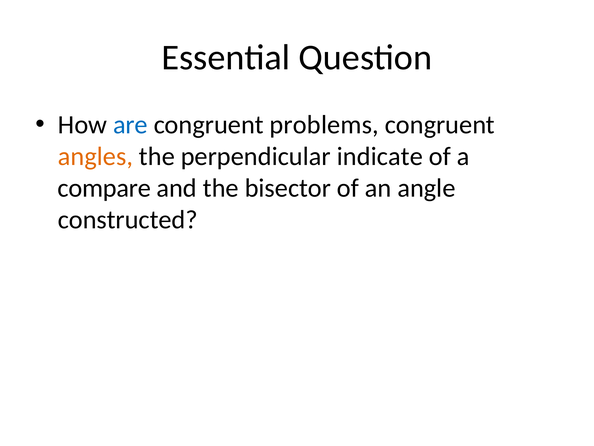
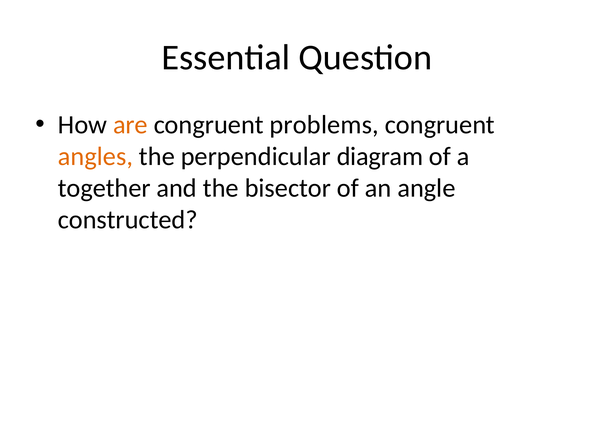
are colour: blue -> orange
indicate: indicate -> diagram
compare: compare -> together
